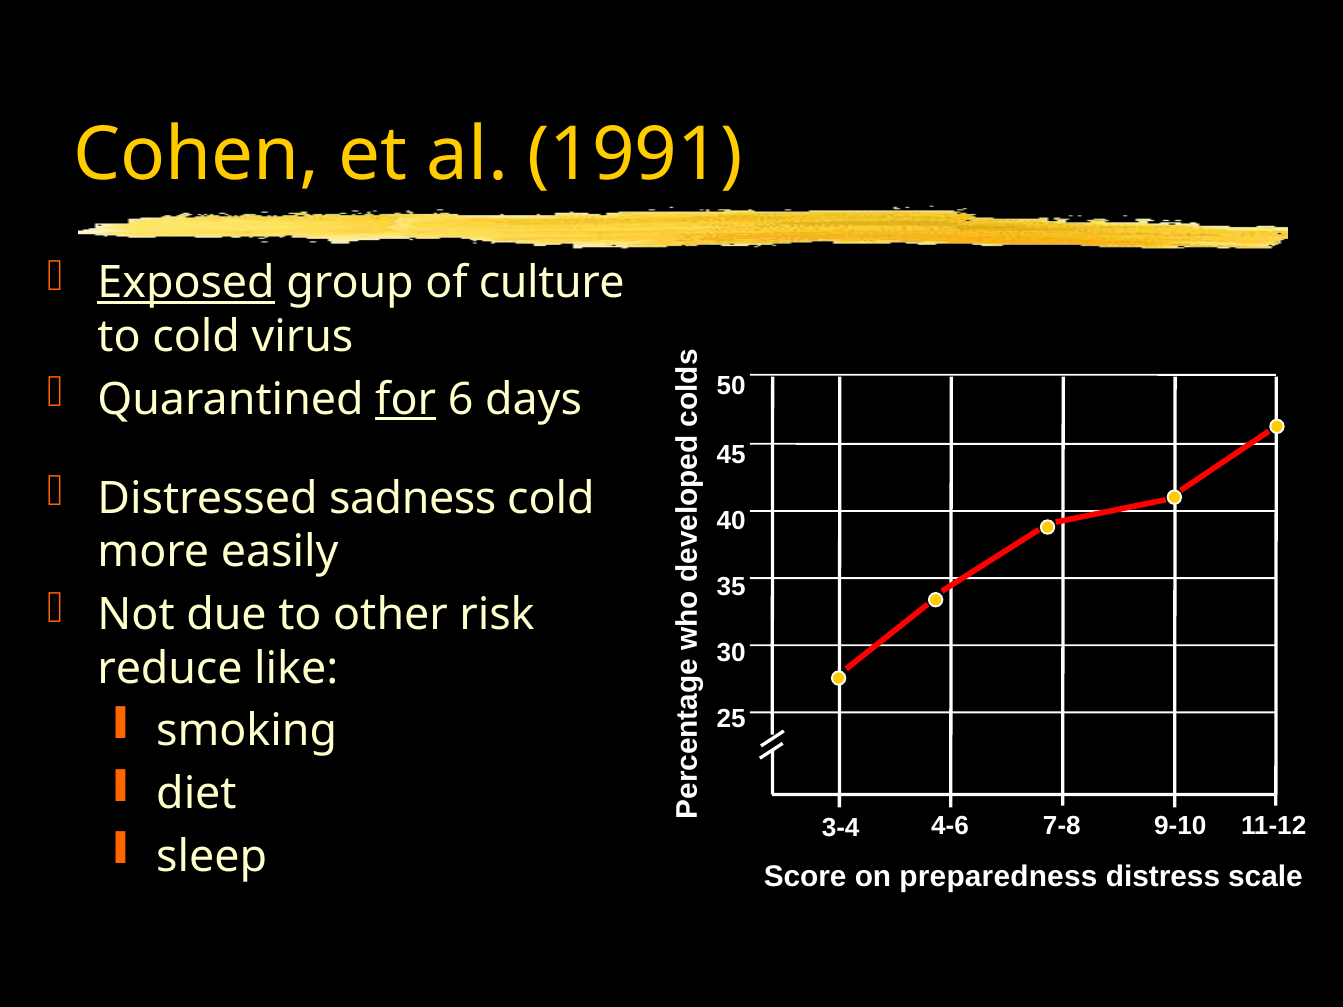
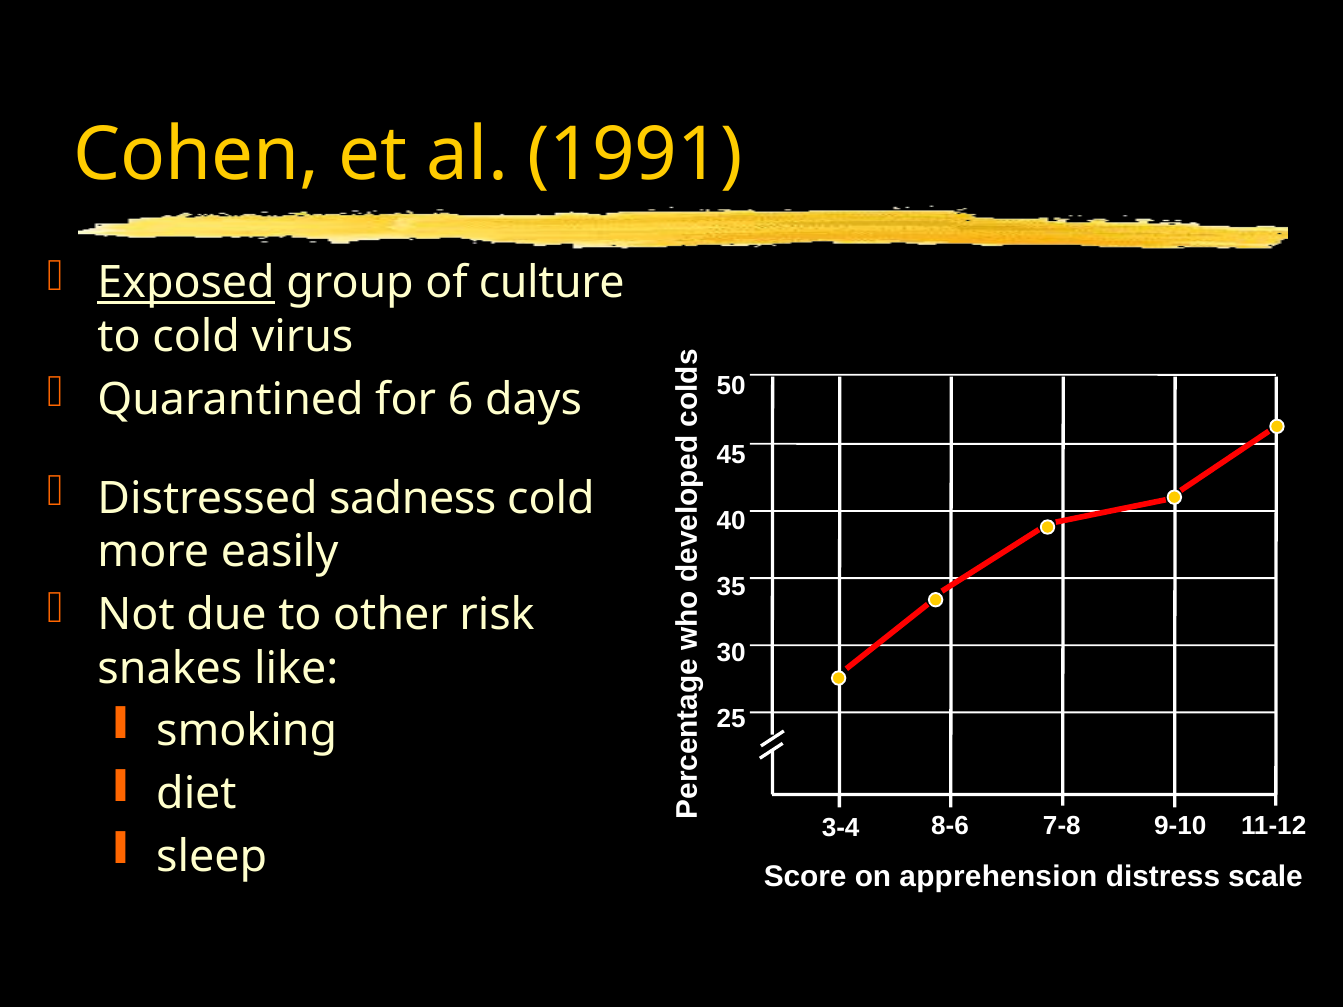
for underline: present -> none
reduce: reduce -> snakes
4-6: 4-6 -> 8-6
preparedness: preparedness -> apprehension
